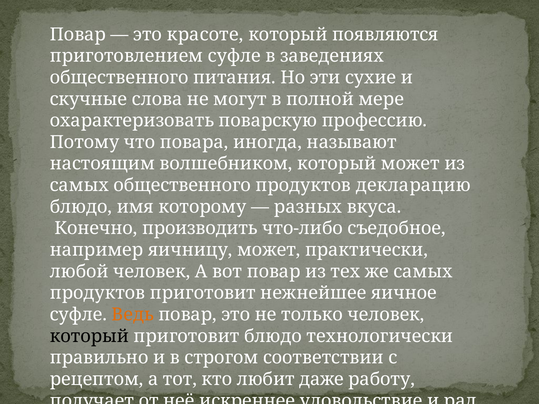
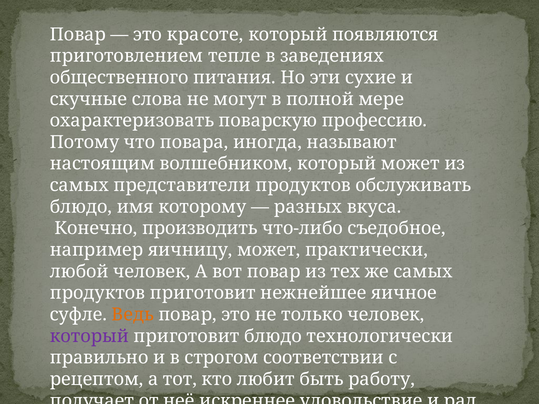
приготовлением суфле: суфле -> тепле
самых общественного: общественного -> представители
декларацию: декларацию -> обслуживать
который at (89, 336) colour: black -> purple
даже: даже -> быть
